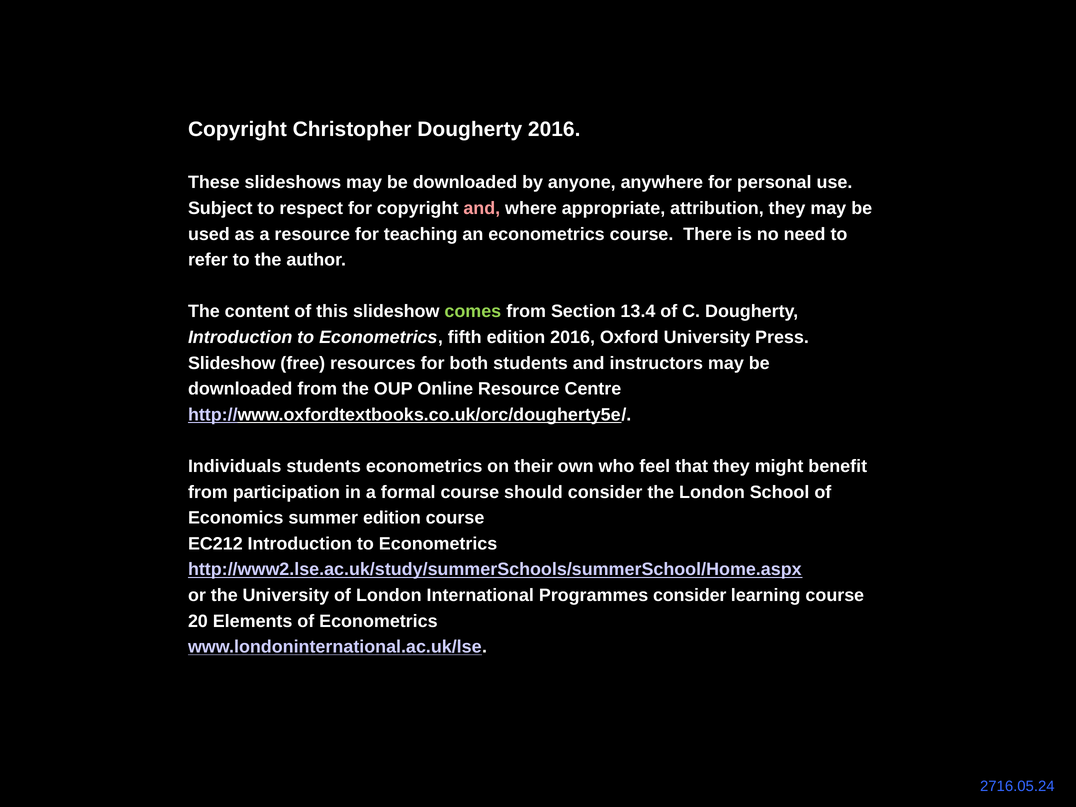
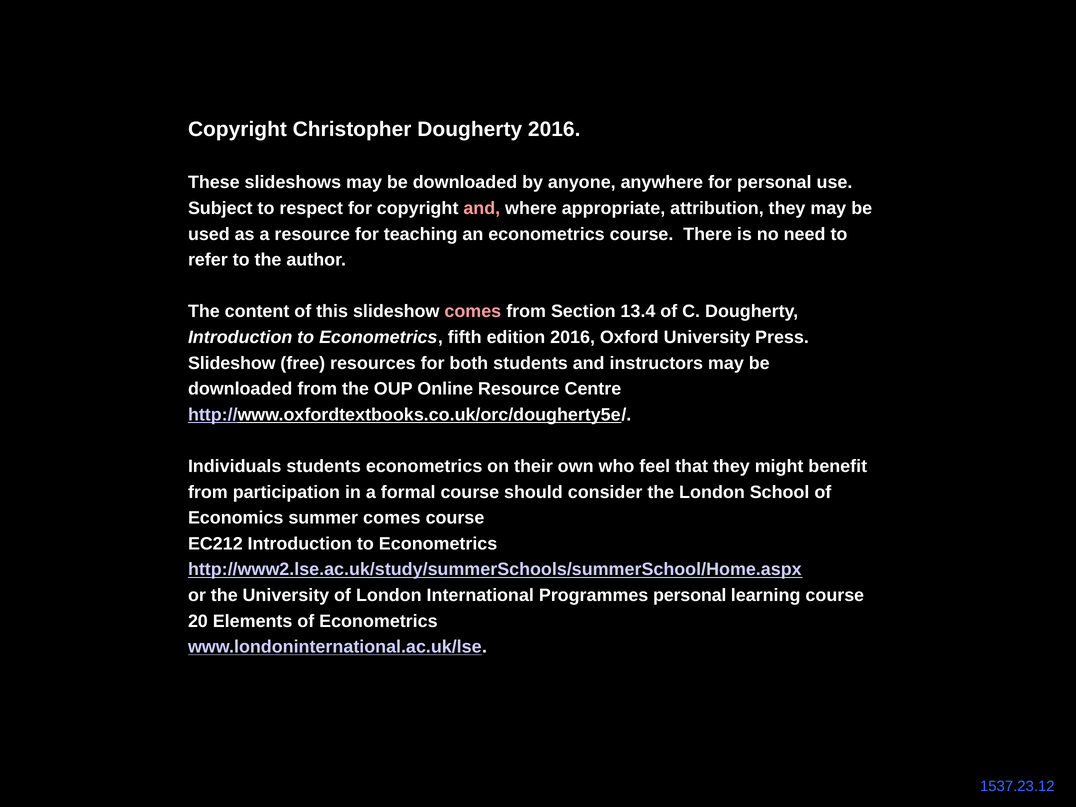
comes at (473, 312) colour: light green -> pink
summer edition: edition -> comes
Programmes consider: consider -> personal
2716.05.24: 2716.05.24 -> 1537.23.12
